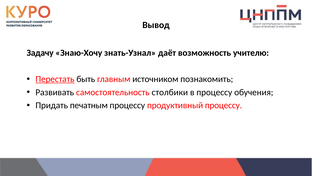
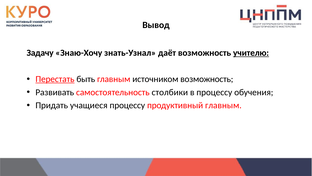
учителю underline: none -> present
источником познакомить: познакомить -> возможность
печатным: печатным -> учащиеся
продуктивный процессу: процессу -> главным
